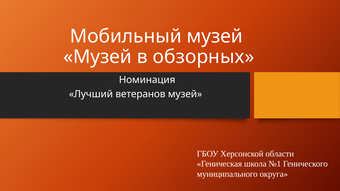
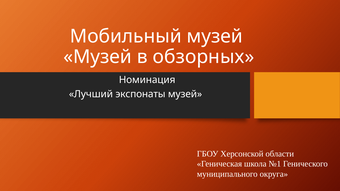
ветеранов: ветеранов -> экспонаты
